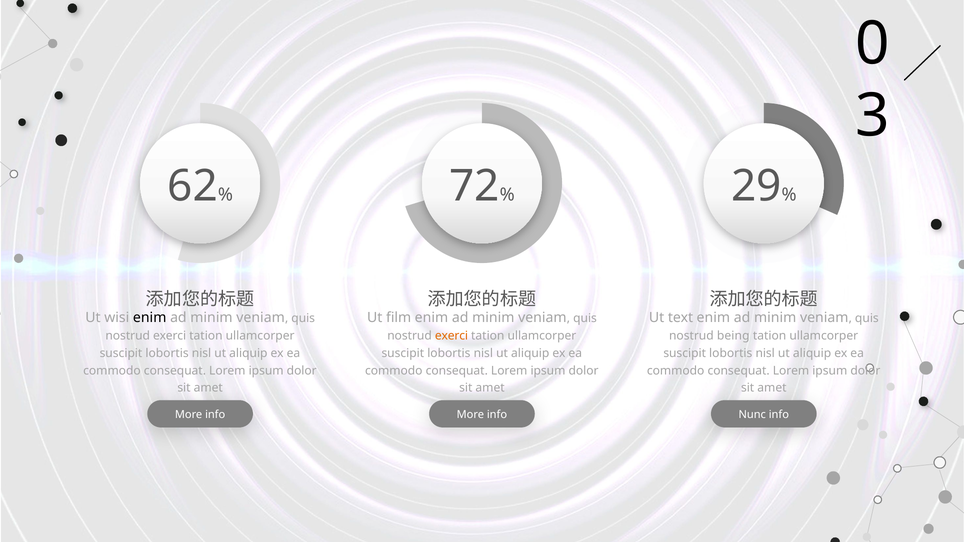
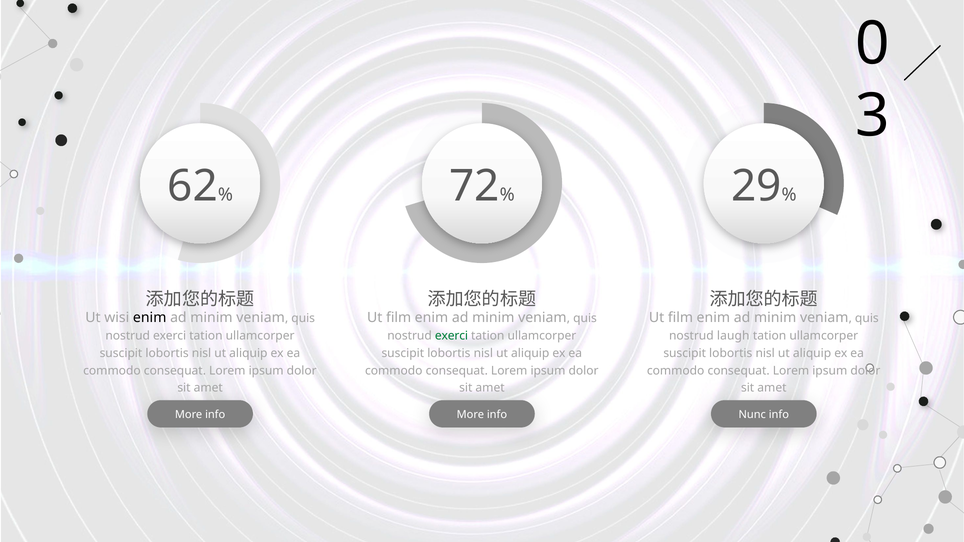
text at (681, 318): text -> film
exerci at (451, 336) colour: orange -> green
being: being -> laugh
